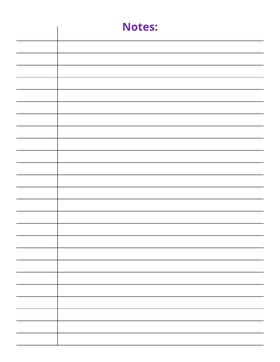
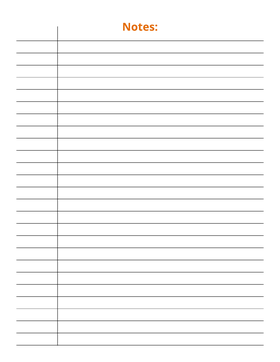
Notes colour: purple -> orange
